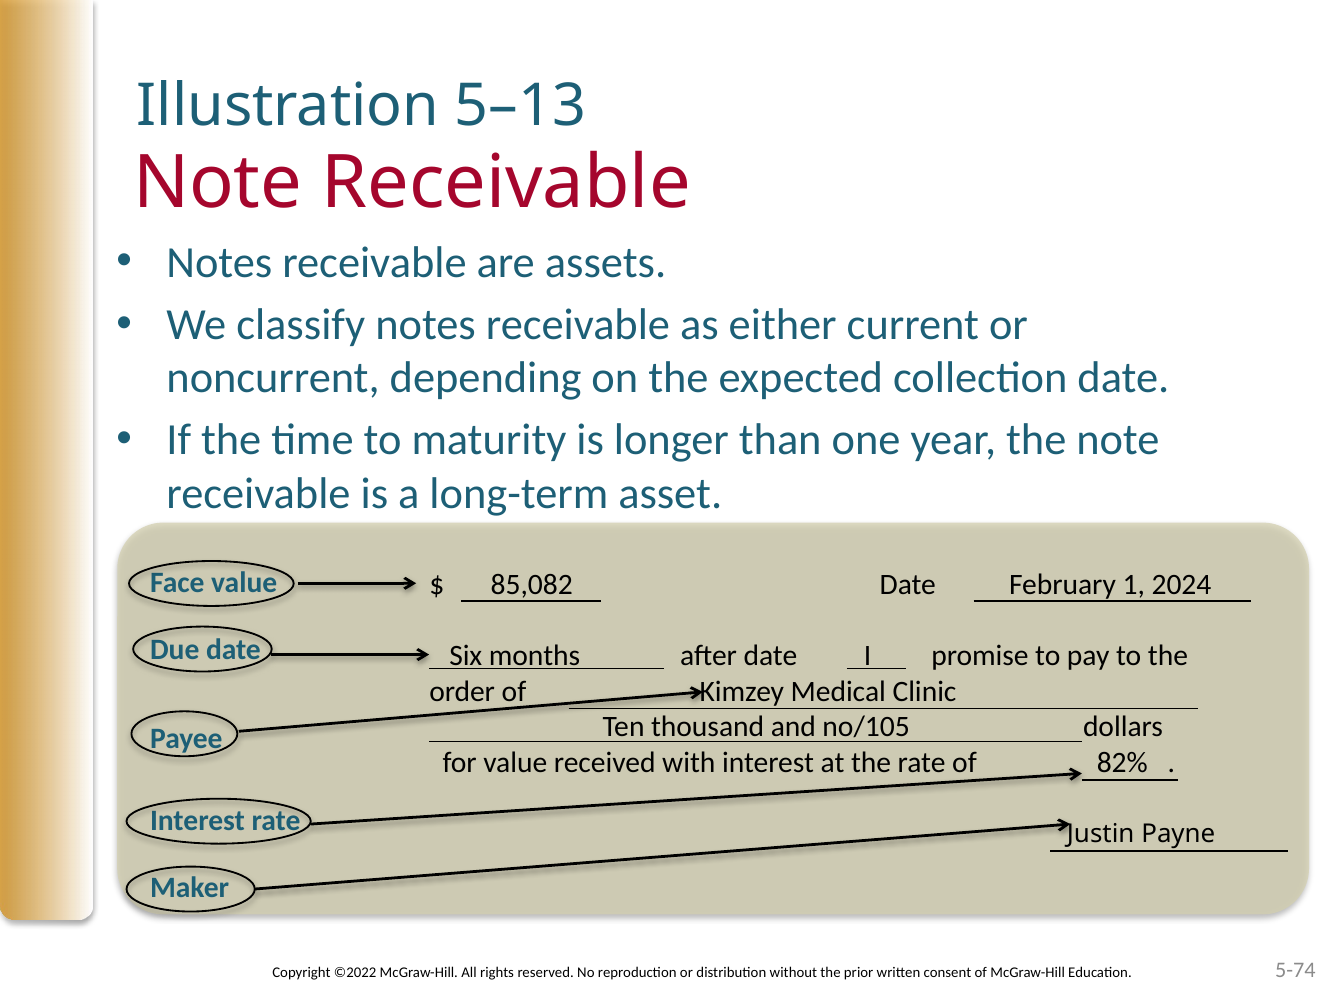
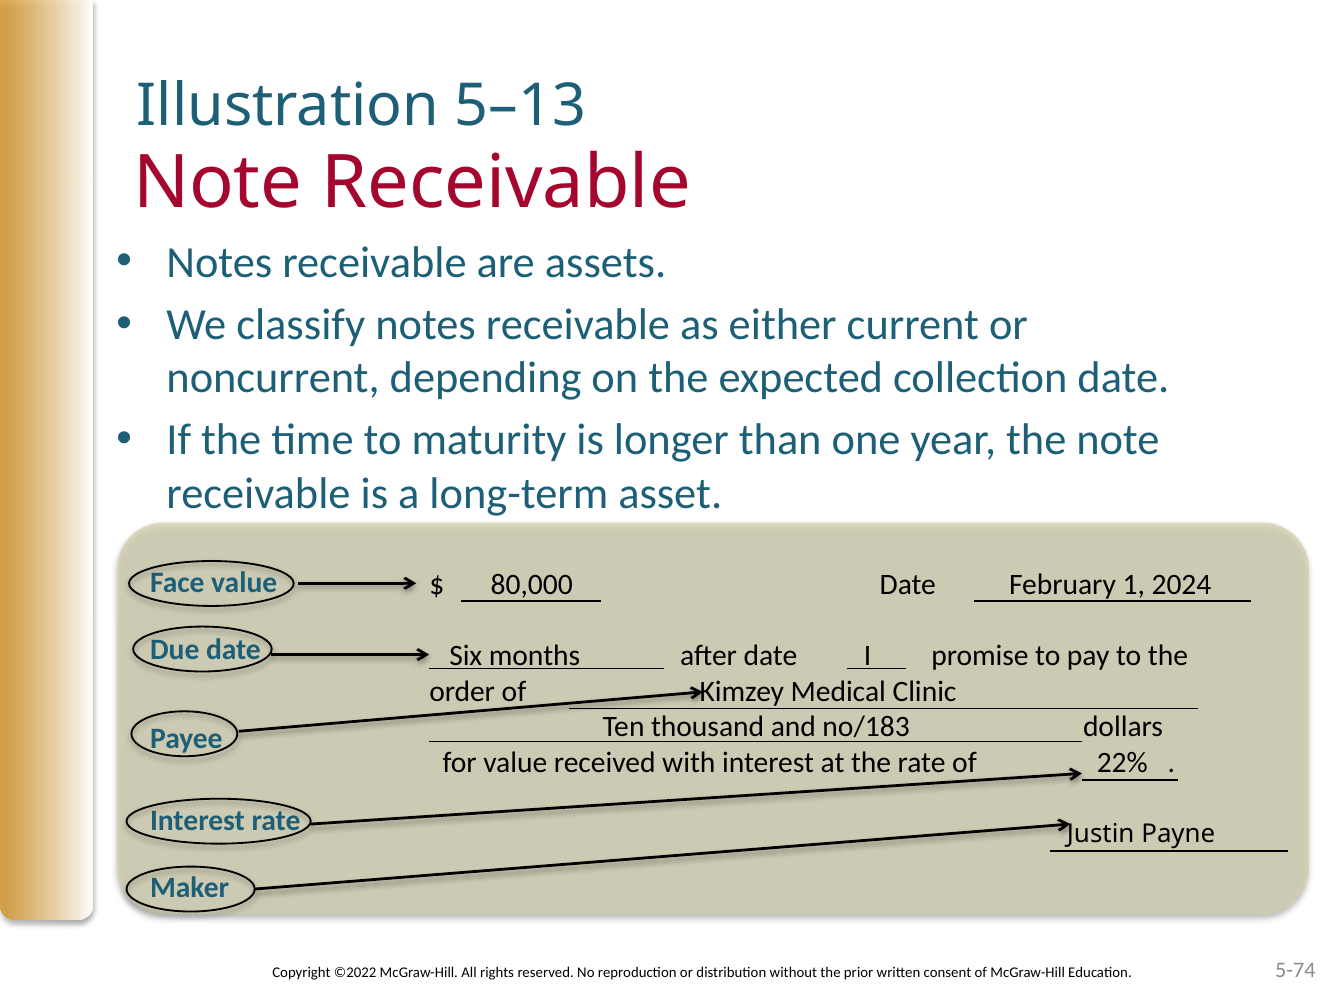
85,082: 85,082 -> 80,000
no/105: no/105 -> no/183
82%: 82% -> 22%
